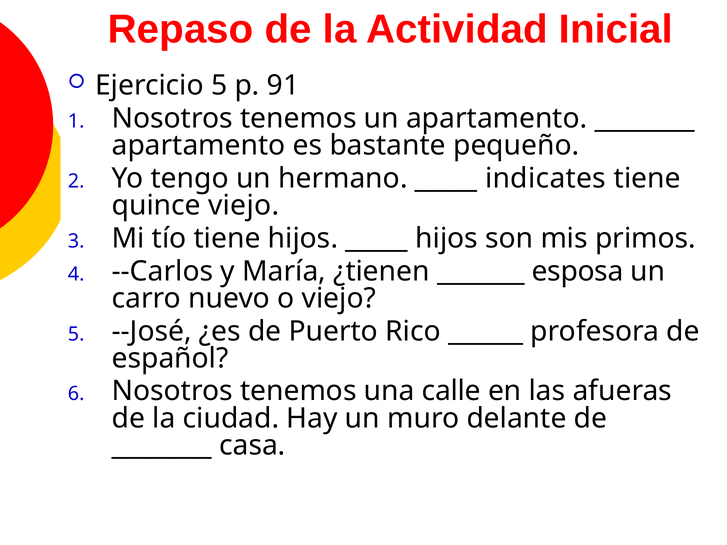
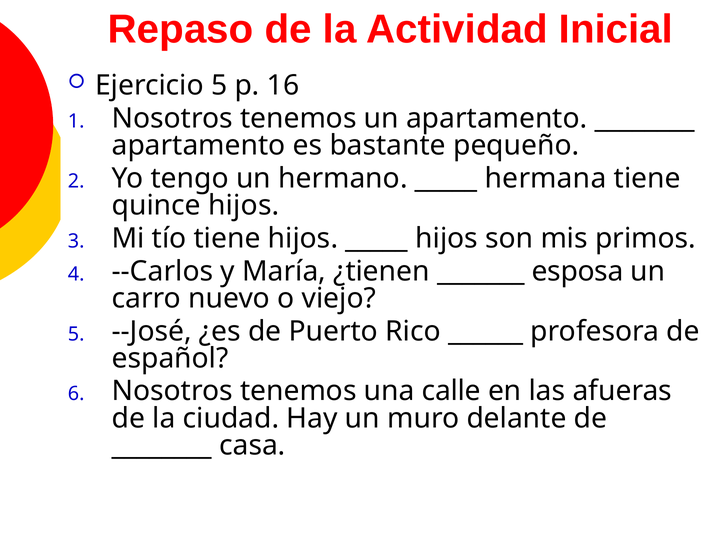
91: 91 -> 16
indicates: indicates -> hermana
quince viejo: viejo -> hijos
